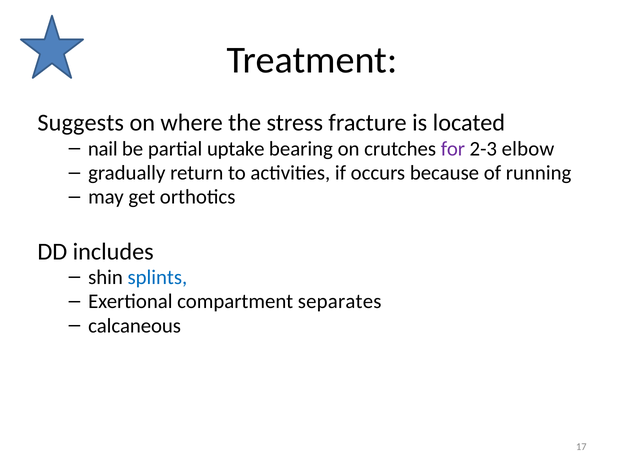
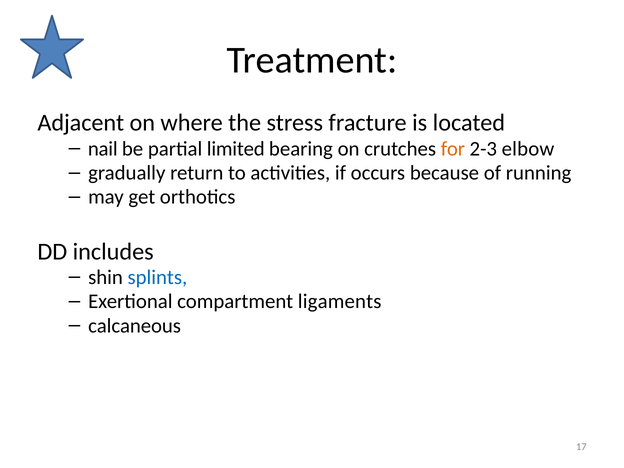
Suggests: Suggests -> Adjacent
uptake: uptake -> limited
for colour: purple -> orange
separates: separates -> ligaments
